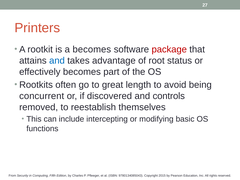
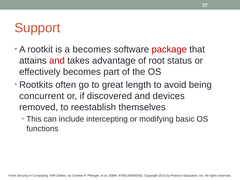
Printers: Printers -> Support
and at (57, 61) colour: blue -> red
controls: controls -> devices
